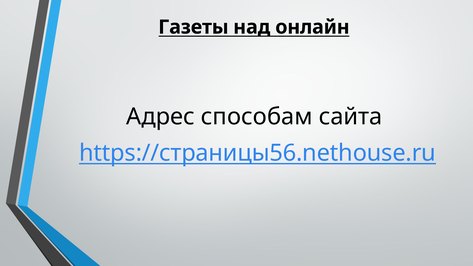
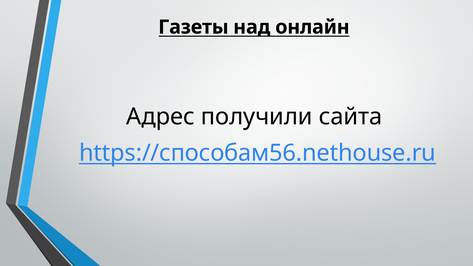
способам: способам -> получили
https://страницы56.nethouse.ru: https://страницы56.nethouse.ru -> https://способам56.nethouse.ru
